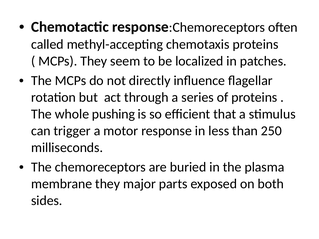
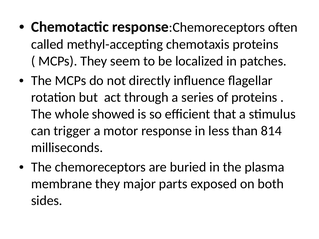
pushing: pushing -> showed
250: 250 -> 814
